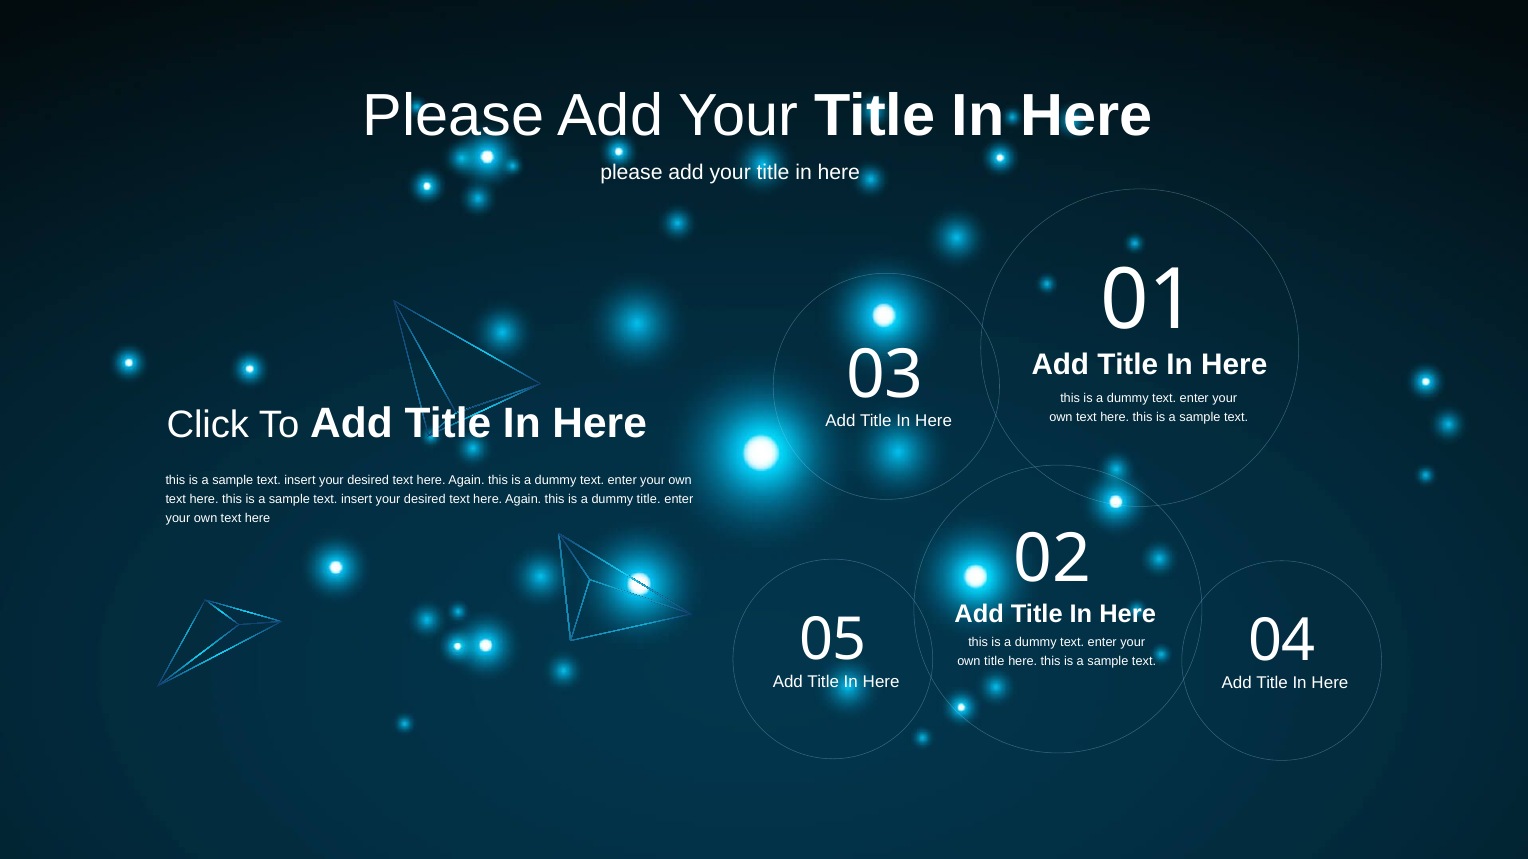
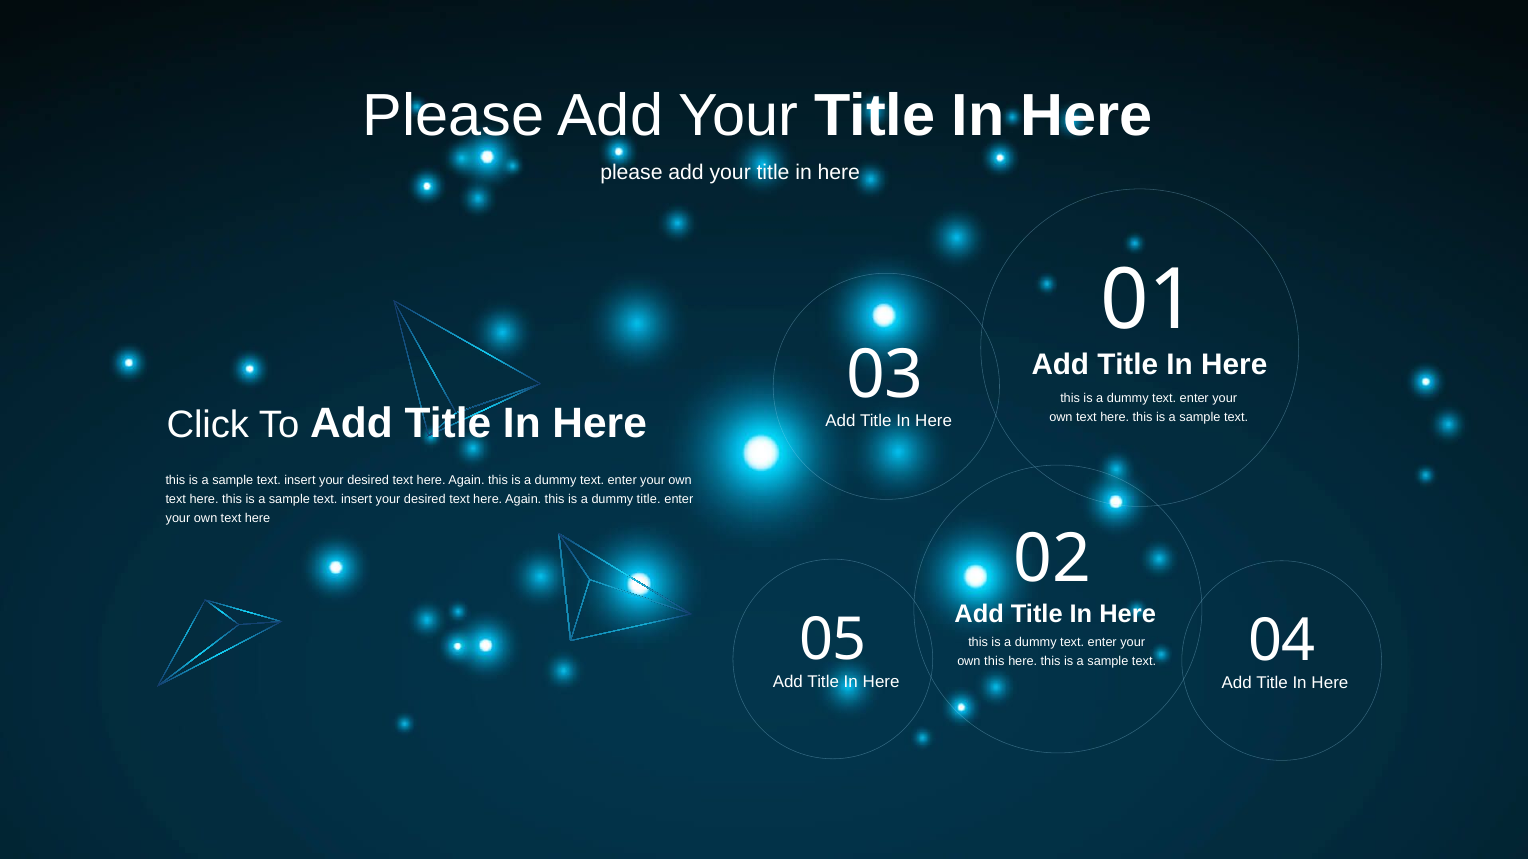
own title: title -> this
